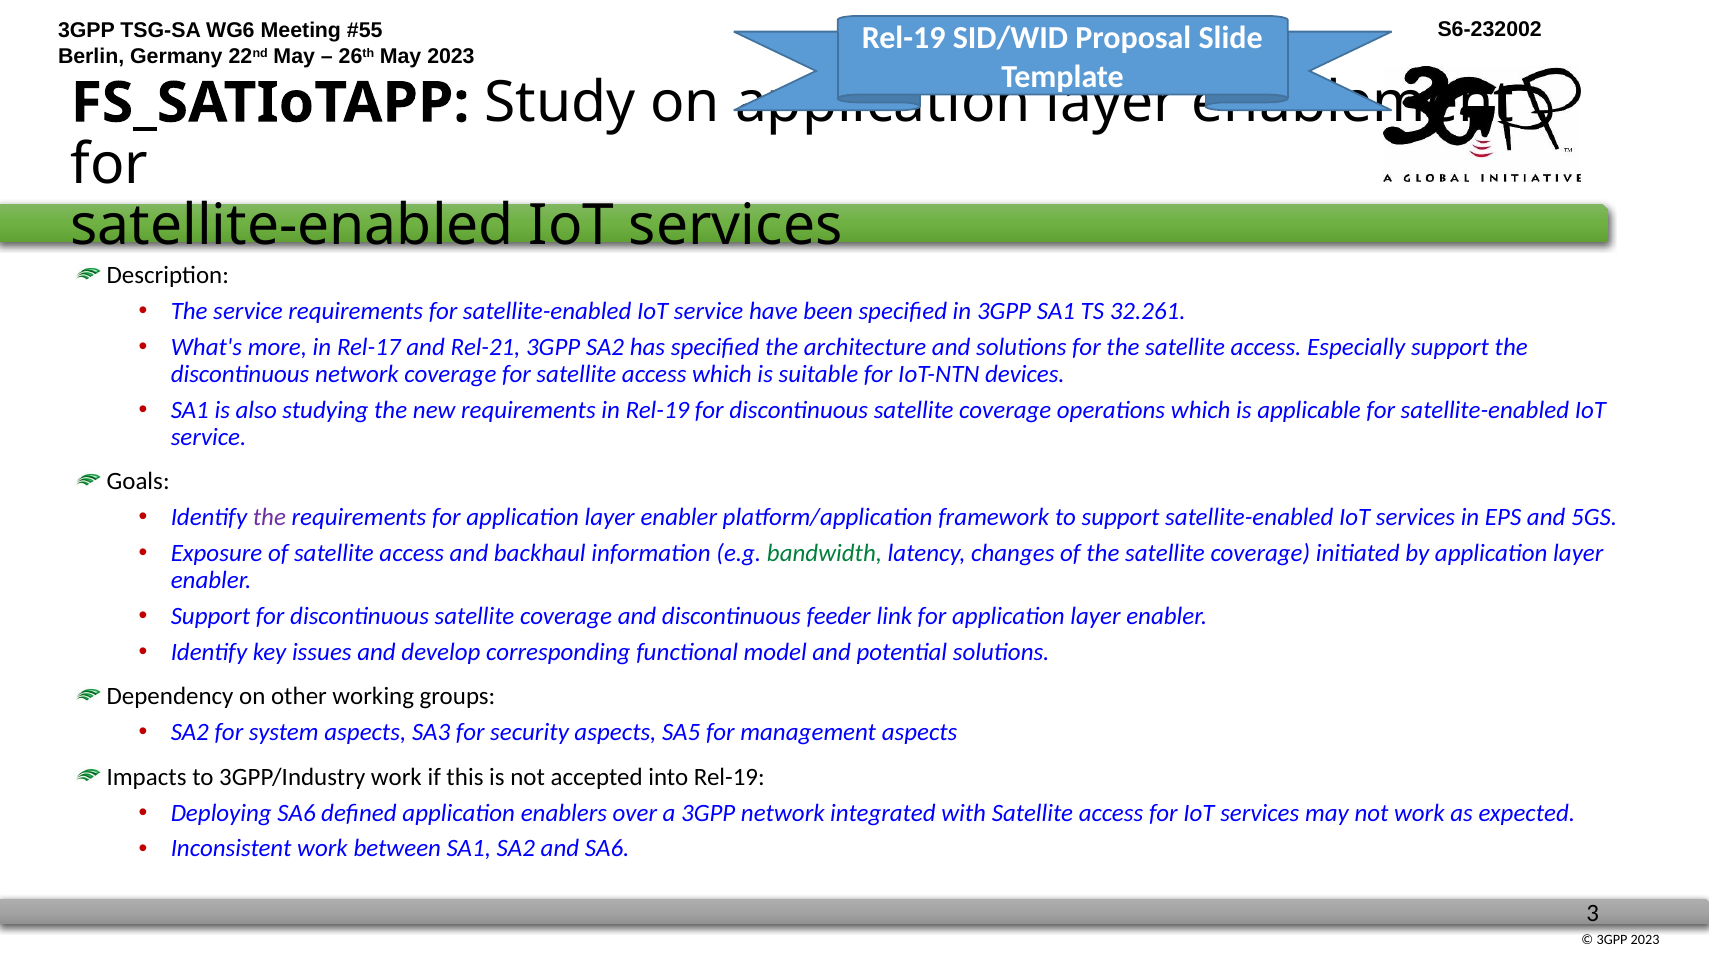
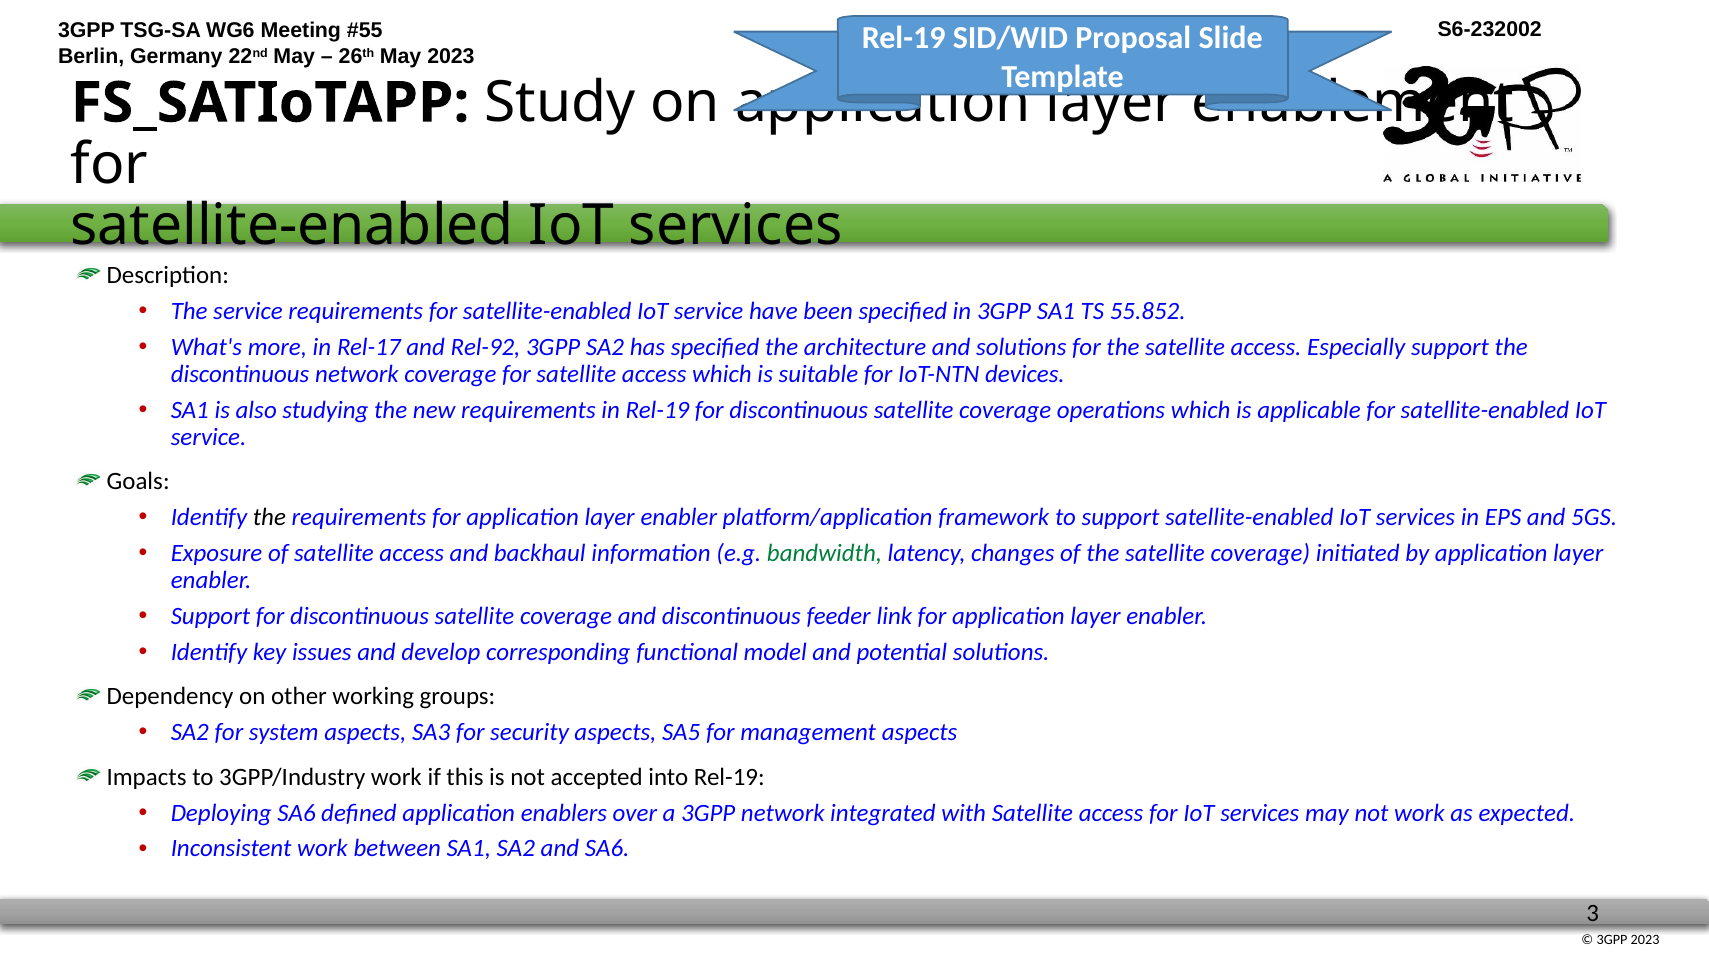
32.261: 32.261 -> 55.852
Rel-21: Rel-21 -> Rel-92
the at (269, 518) colour: purple -> black
